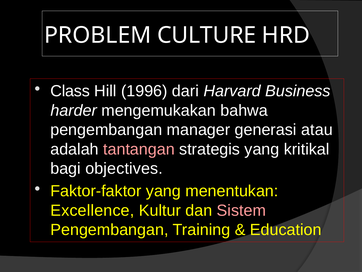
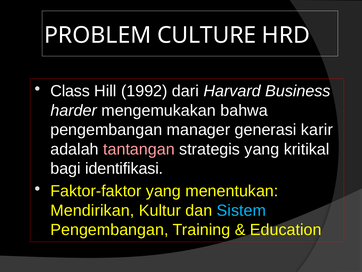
1996: 1996 -> 1992
atau: atau -> karir
objectives: objectives -> identifikasi
Excellence: Excellence -> Mendirikan
Sistem colour: pink -> light blue
